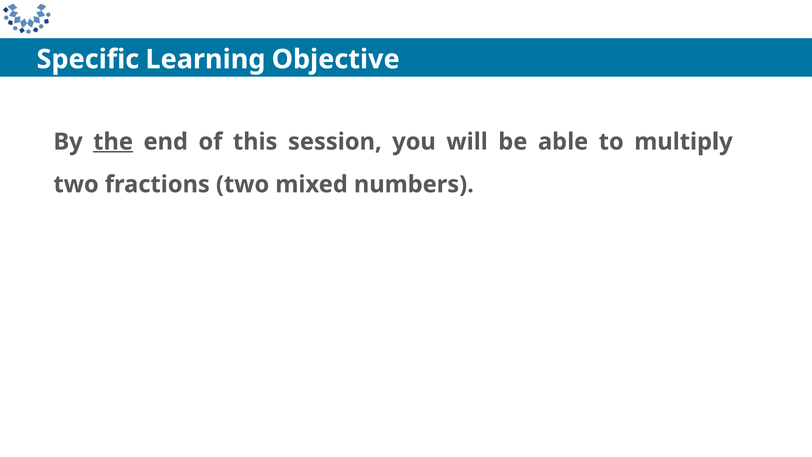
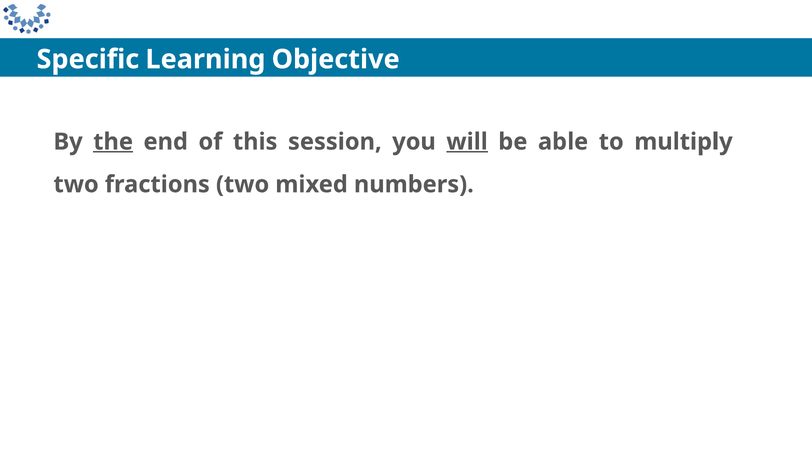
will underline: none -> present
